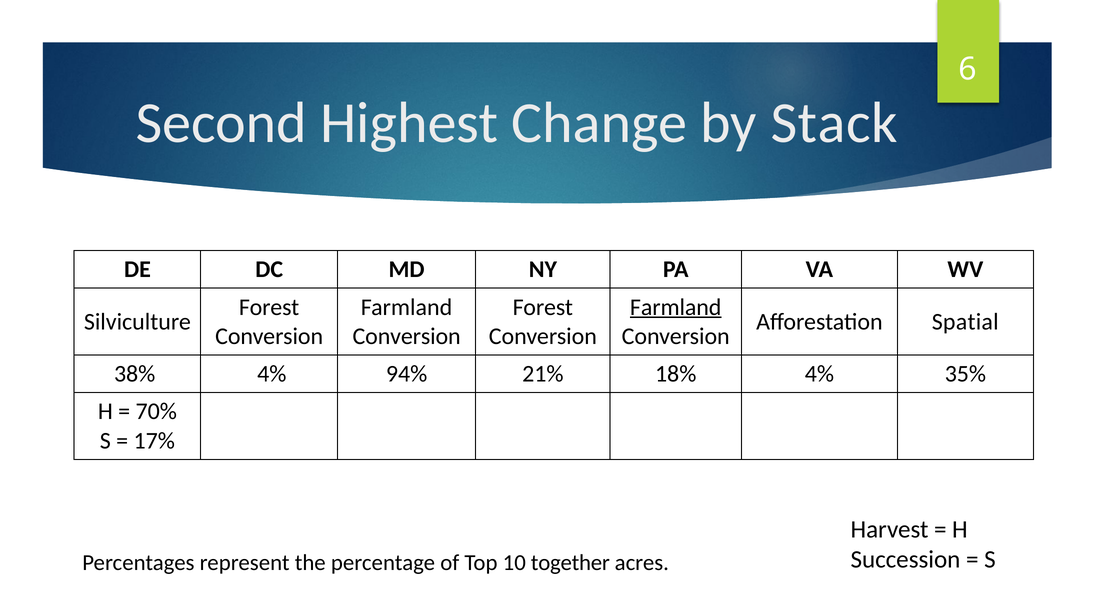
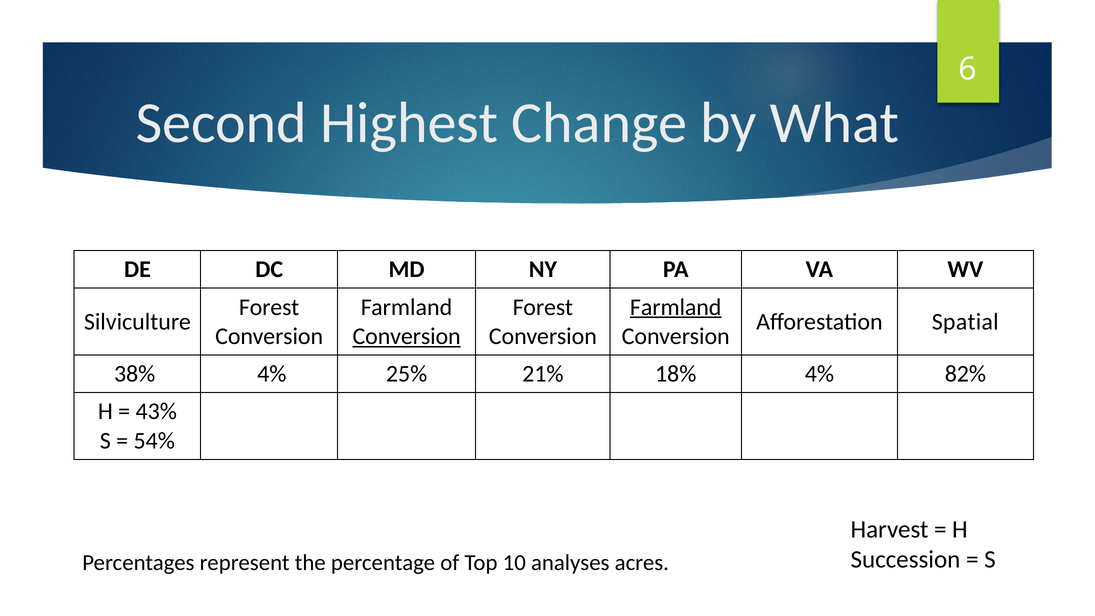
Stack: Stack -> What
Conversion at (407, 336) underline: none -> present
94%: 94% -> 25%
35%: 35% -> 82%
70%: 70% -> 43%
17%: 17% -> 54%
together: together -> analyses
